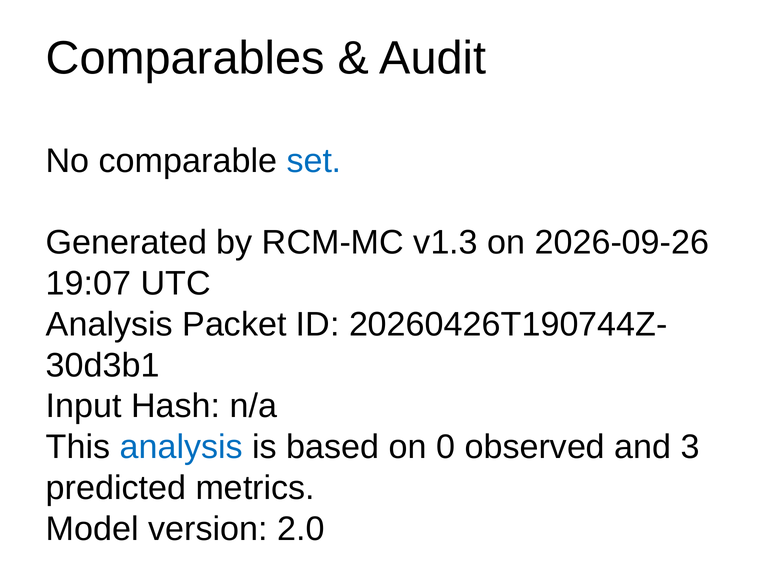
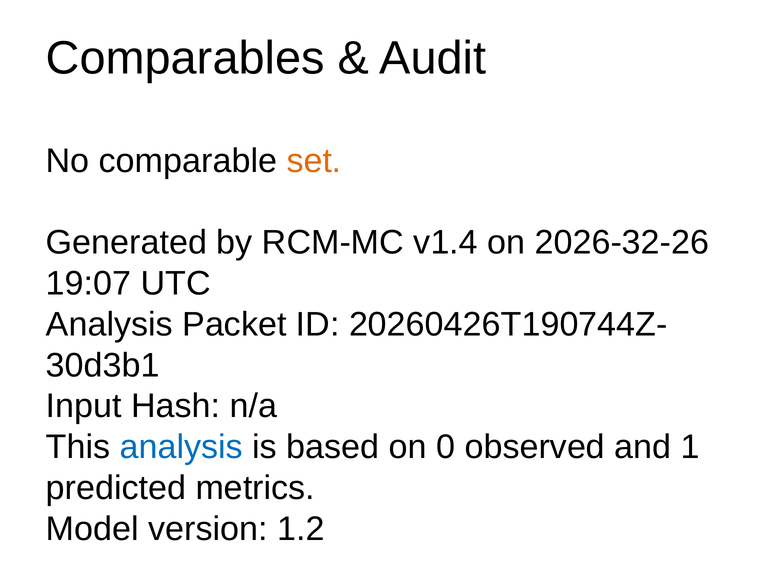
set colour: blue -> orange
v1.3: v1.3 -> v1.4
2026-09-26: 2026-09-26 -> 2026-32-26
3: 3 -> 1
2.0: 2.0 -> 1.2
